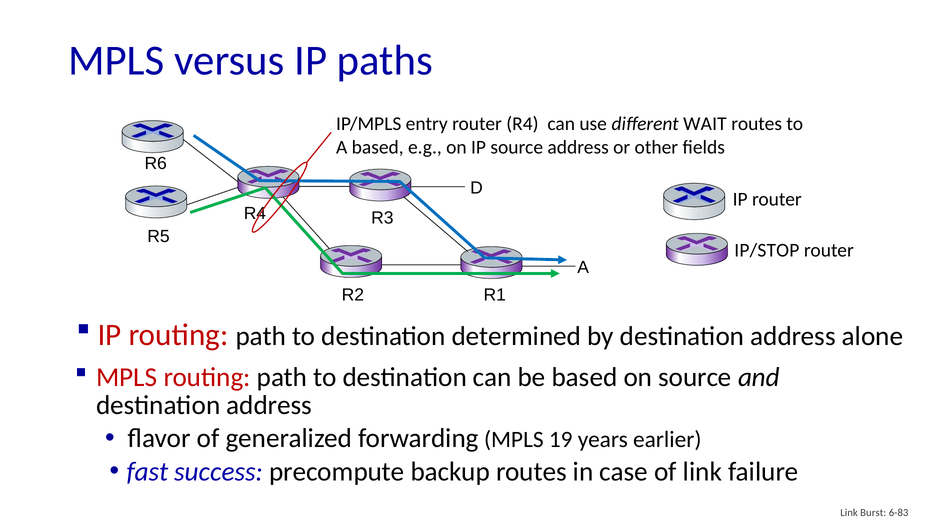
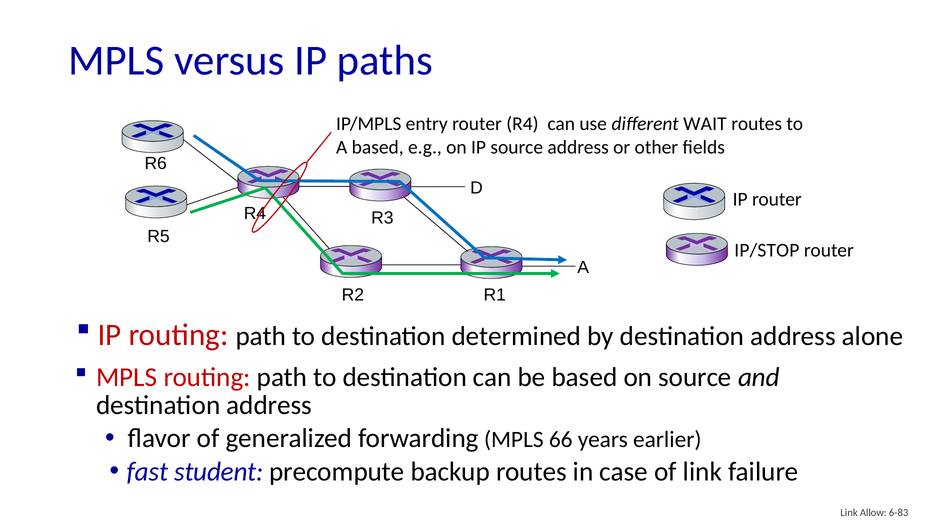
19: 19 -> 66
success: success -> student
Burst: Burst -> Allow
